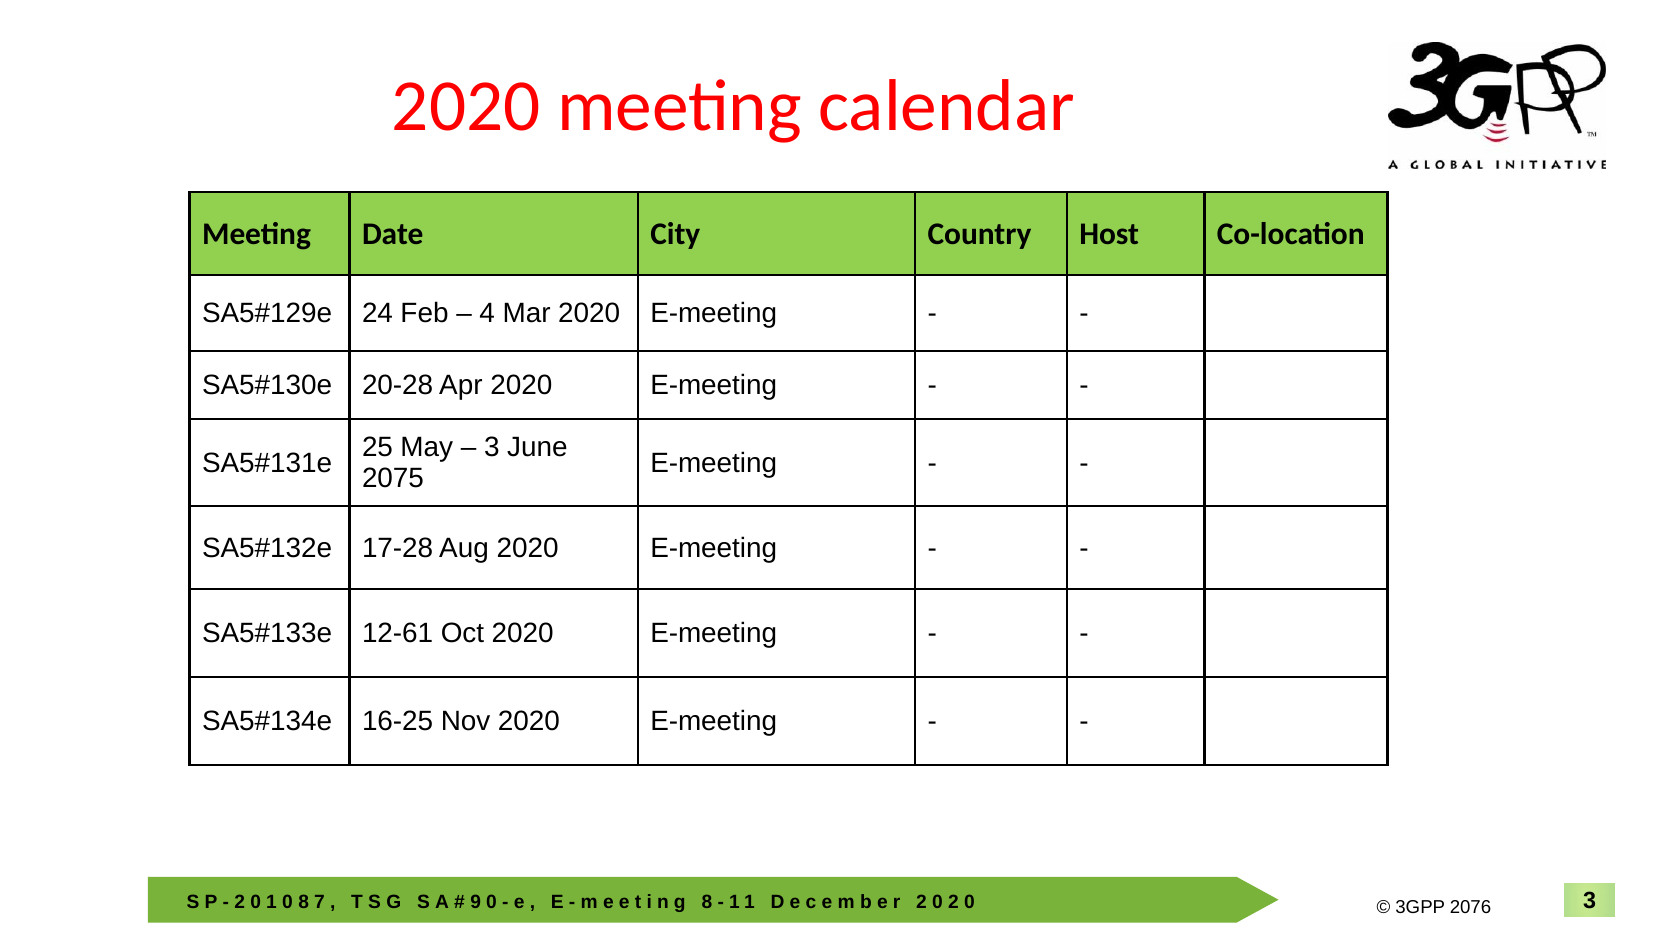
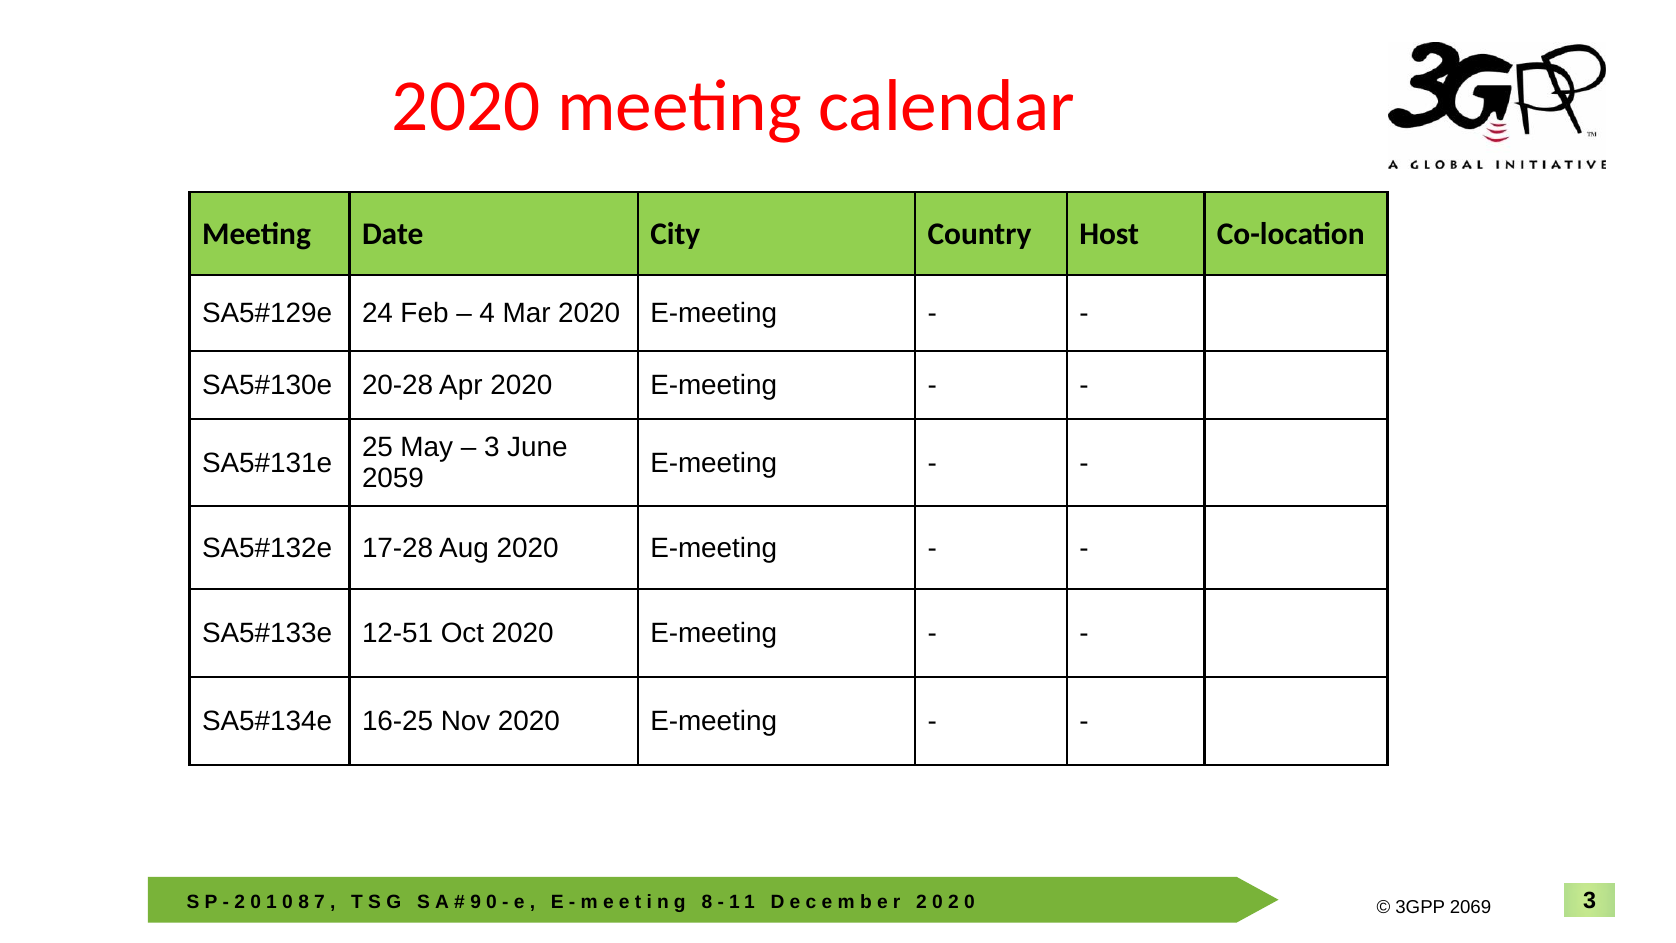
2075: 2075 -> 2059
12-61: 12-61 -> 12-51
2076: 2076 -> 2069
